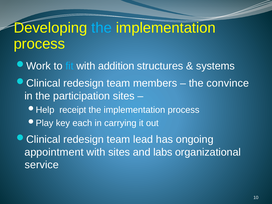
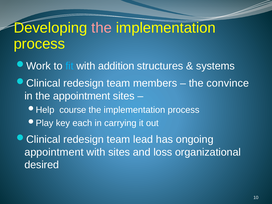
the at (102, 28) colour: light blue -> pink
the participation: participation -> appointment
receipt: receipt -> course
labs: labs -> loss
service: service -> desired
